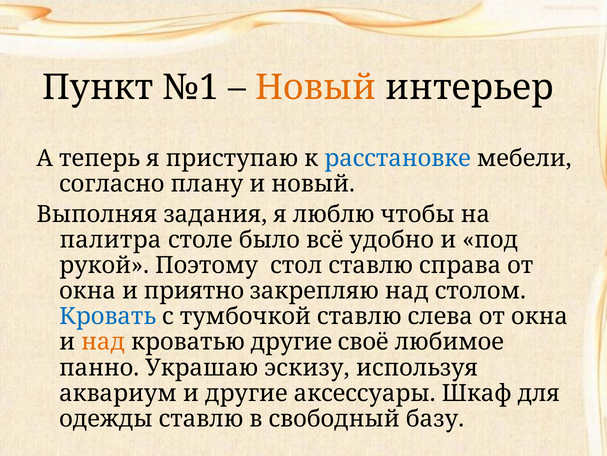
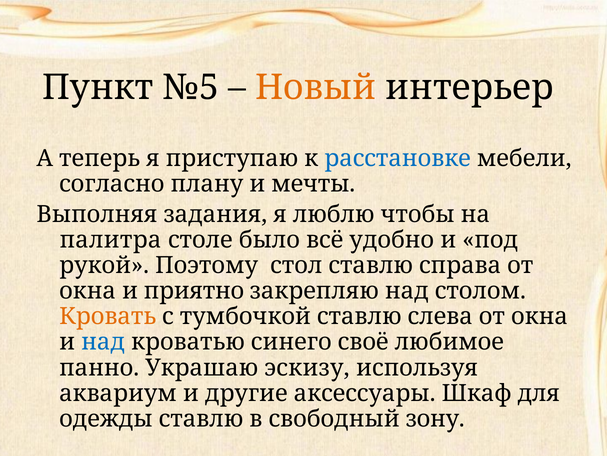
№1: №1 -> №5
и новый: новый -> мечты
Кровать colour: blue -> orange
над at (103, 342) colour: orange -> blue
кроватью другие: другие -> синего
базу: базу -> зону
